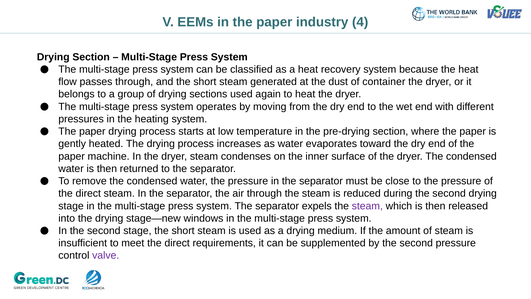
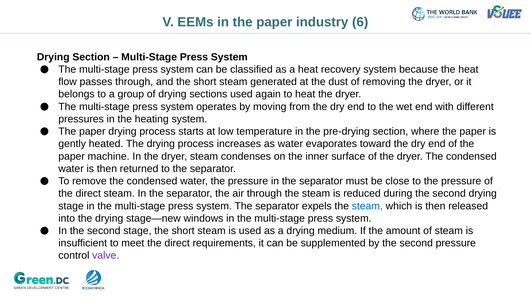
4: 4 -> 6
container: container -> removing
steam at (367, 206) colour: purple -> blue
